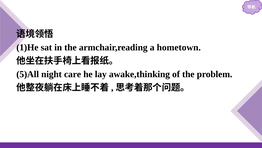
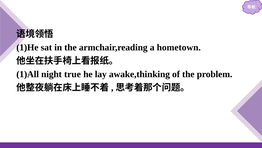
5)All: 5)All -> 1)All
care: care -> true
